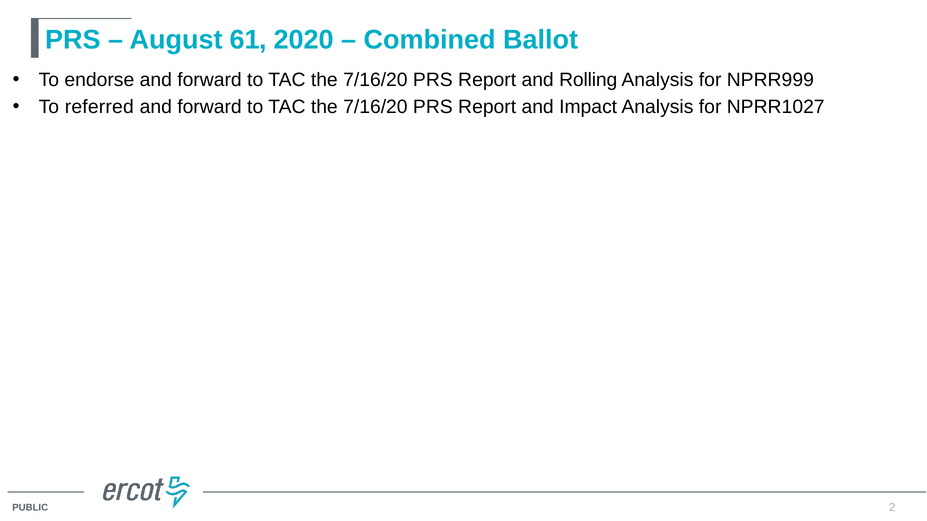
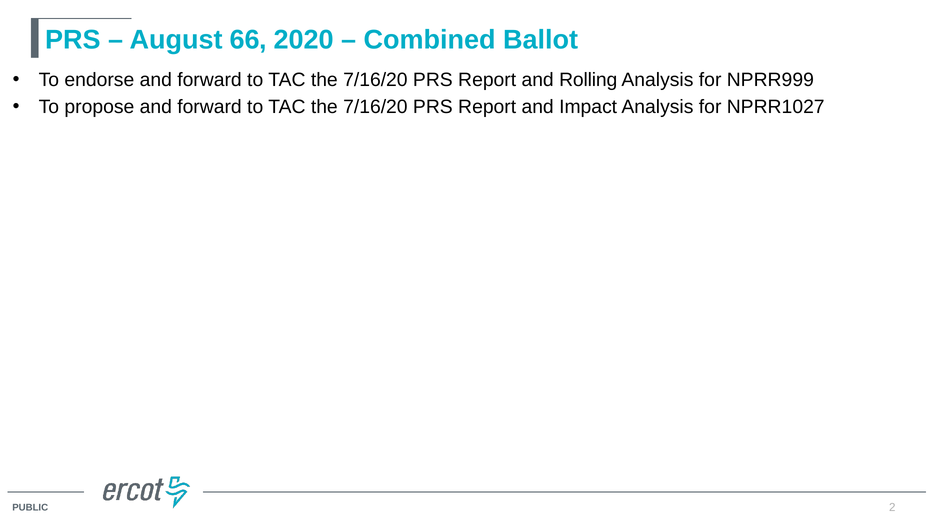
61: 61 -> 66
referred: referred -> propose
